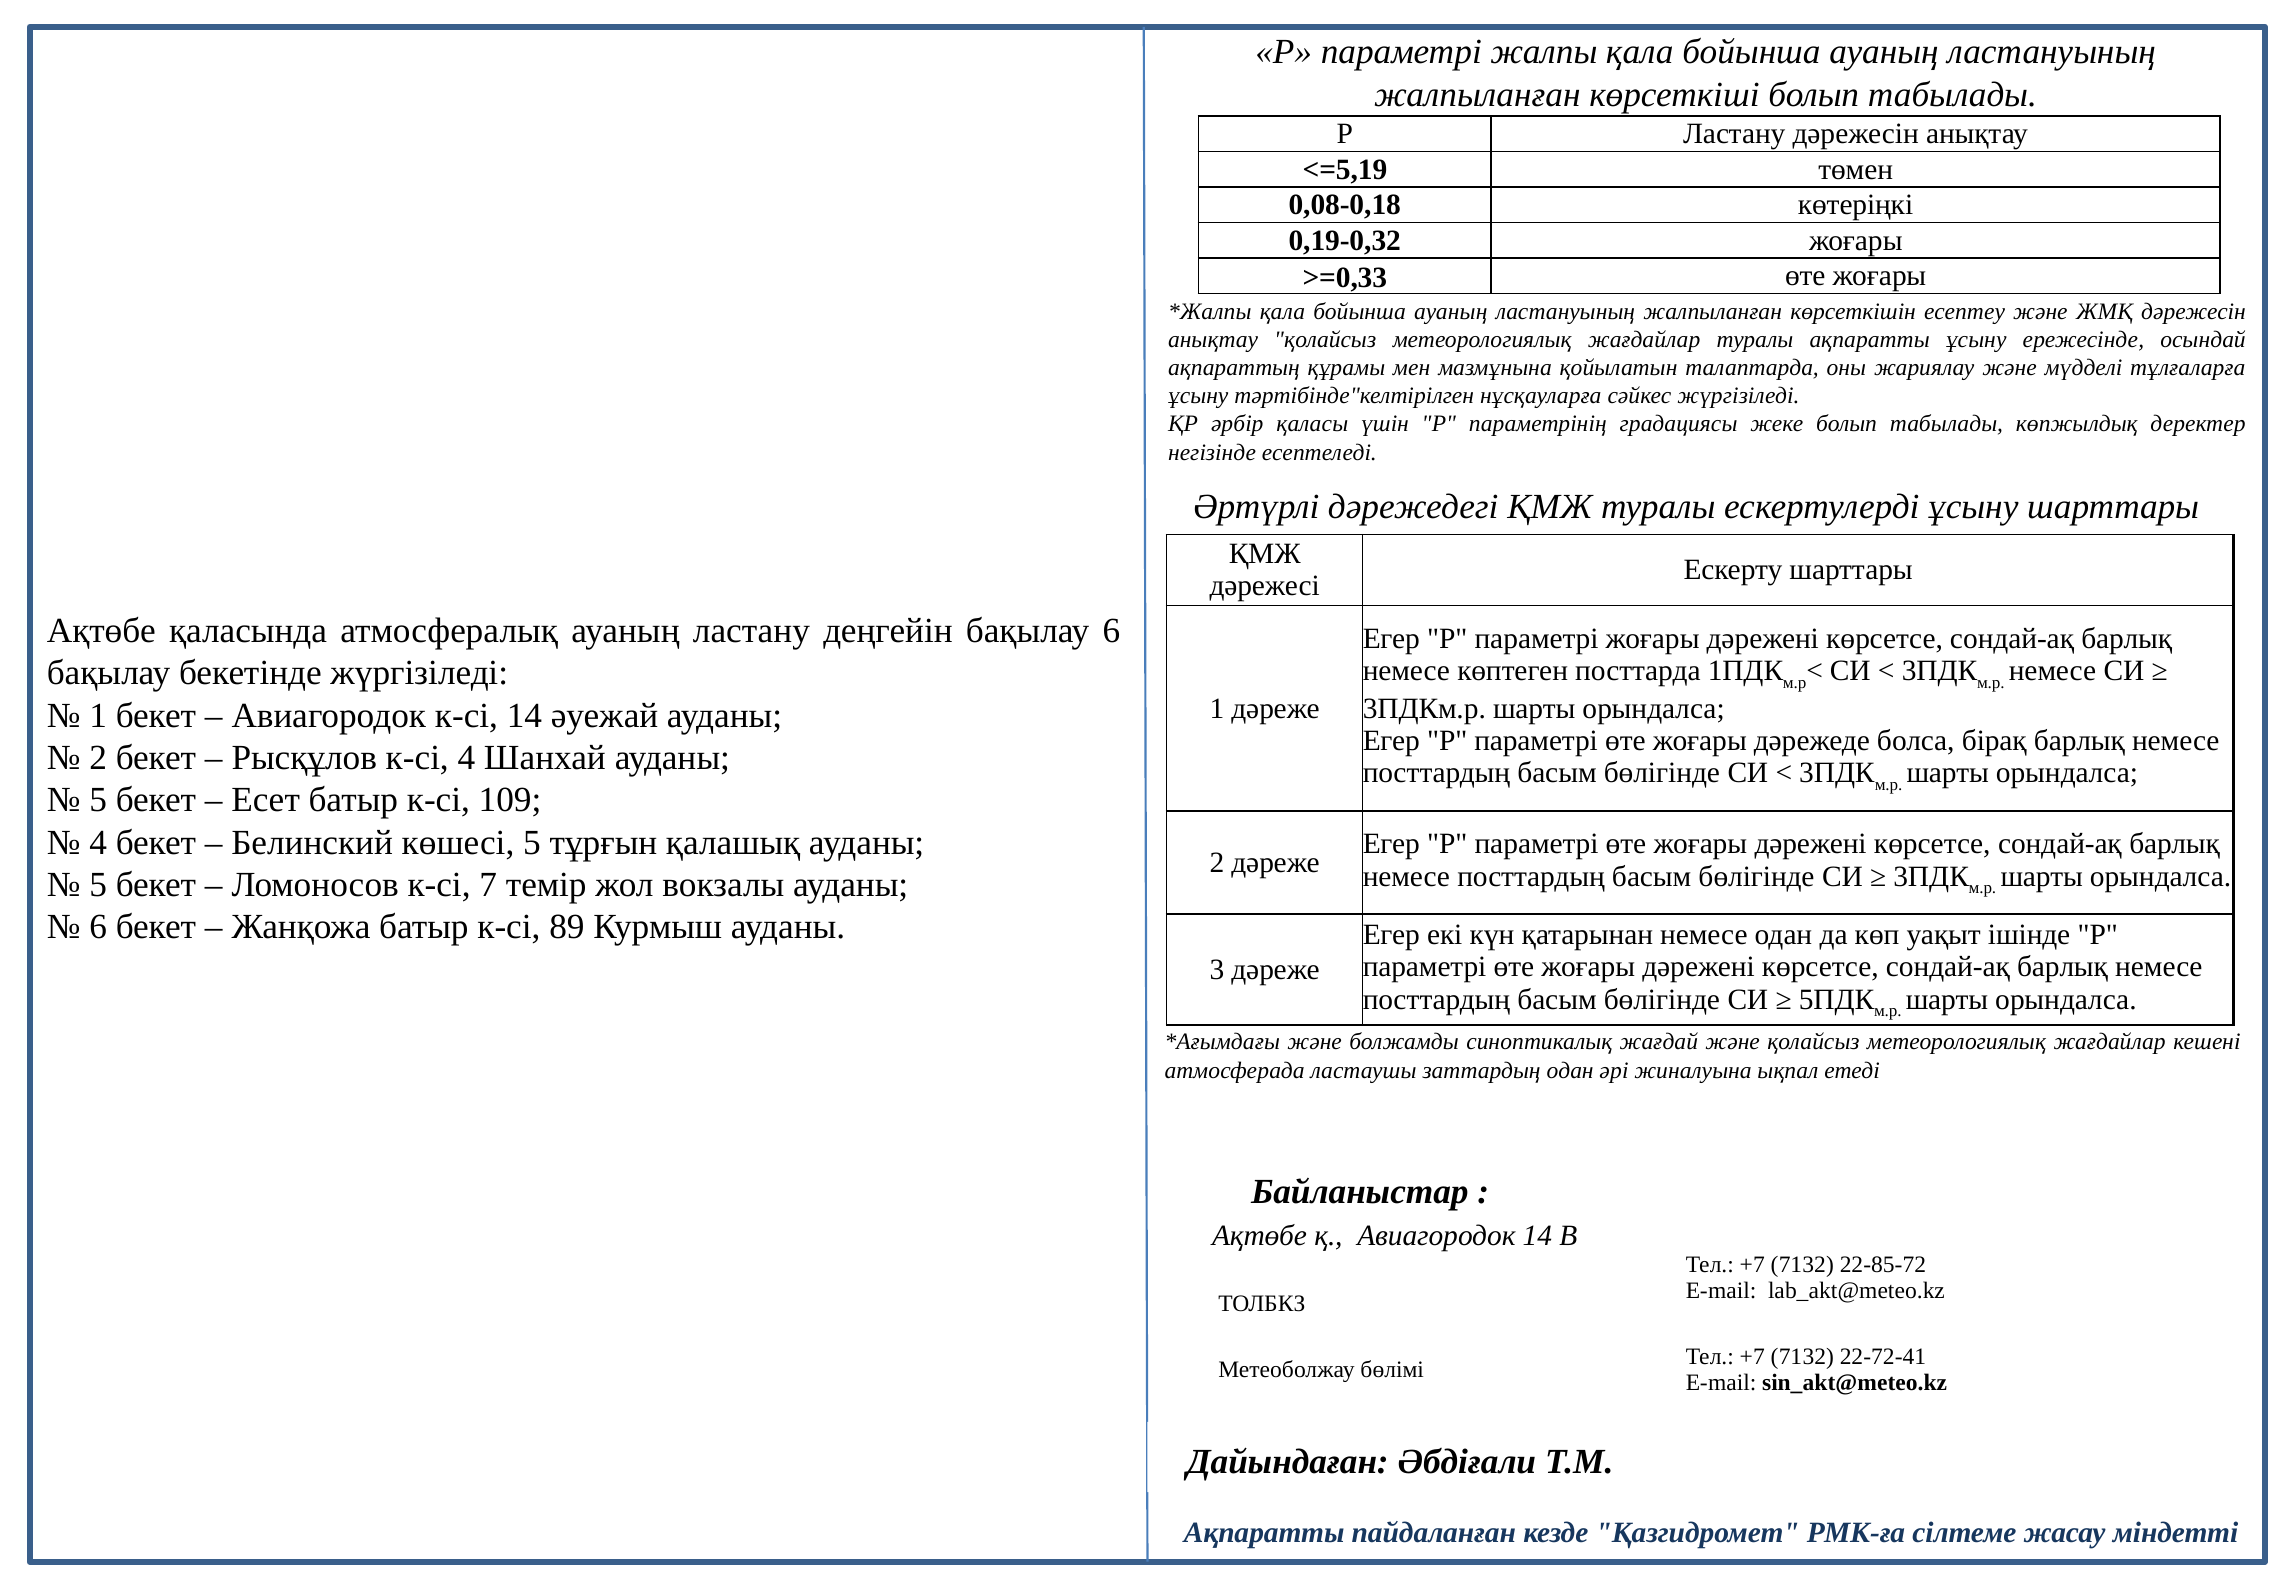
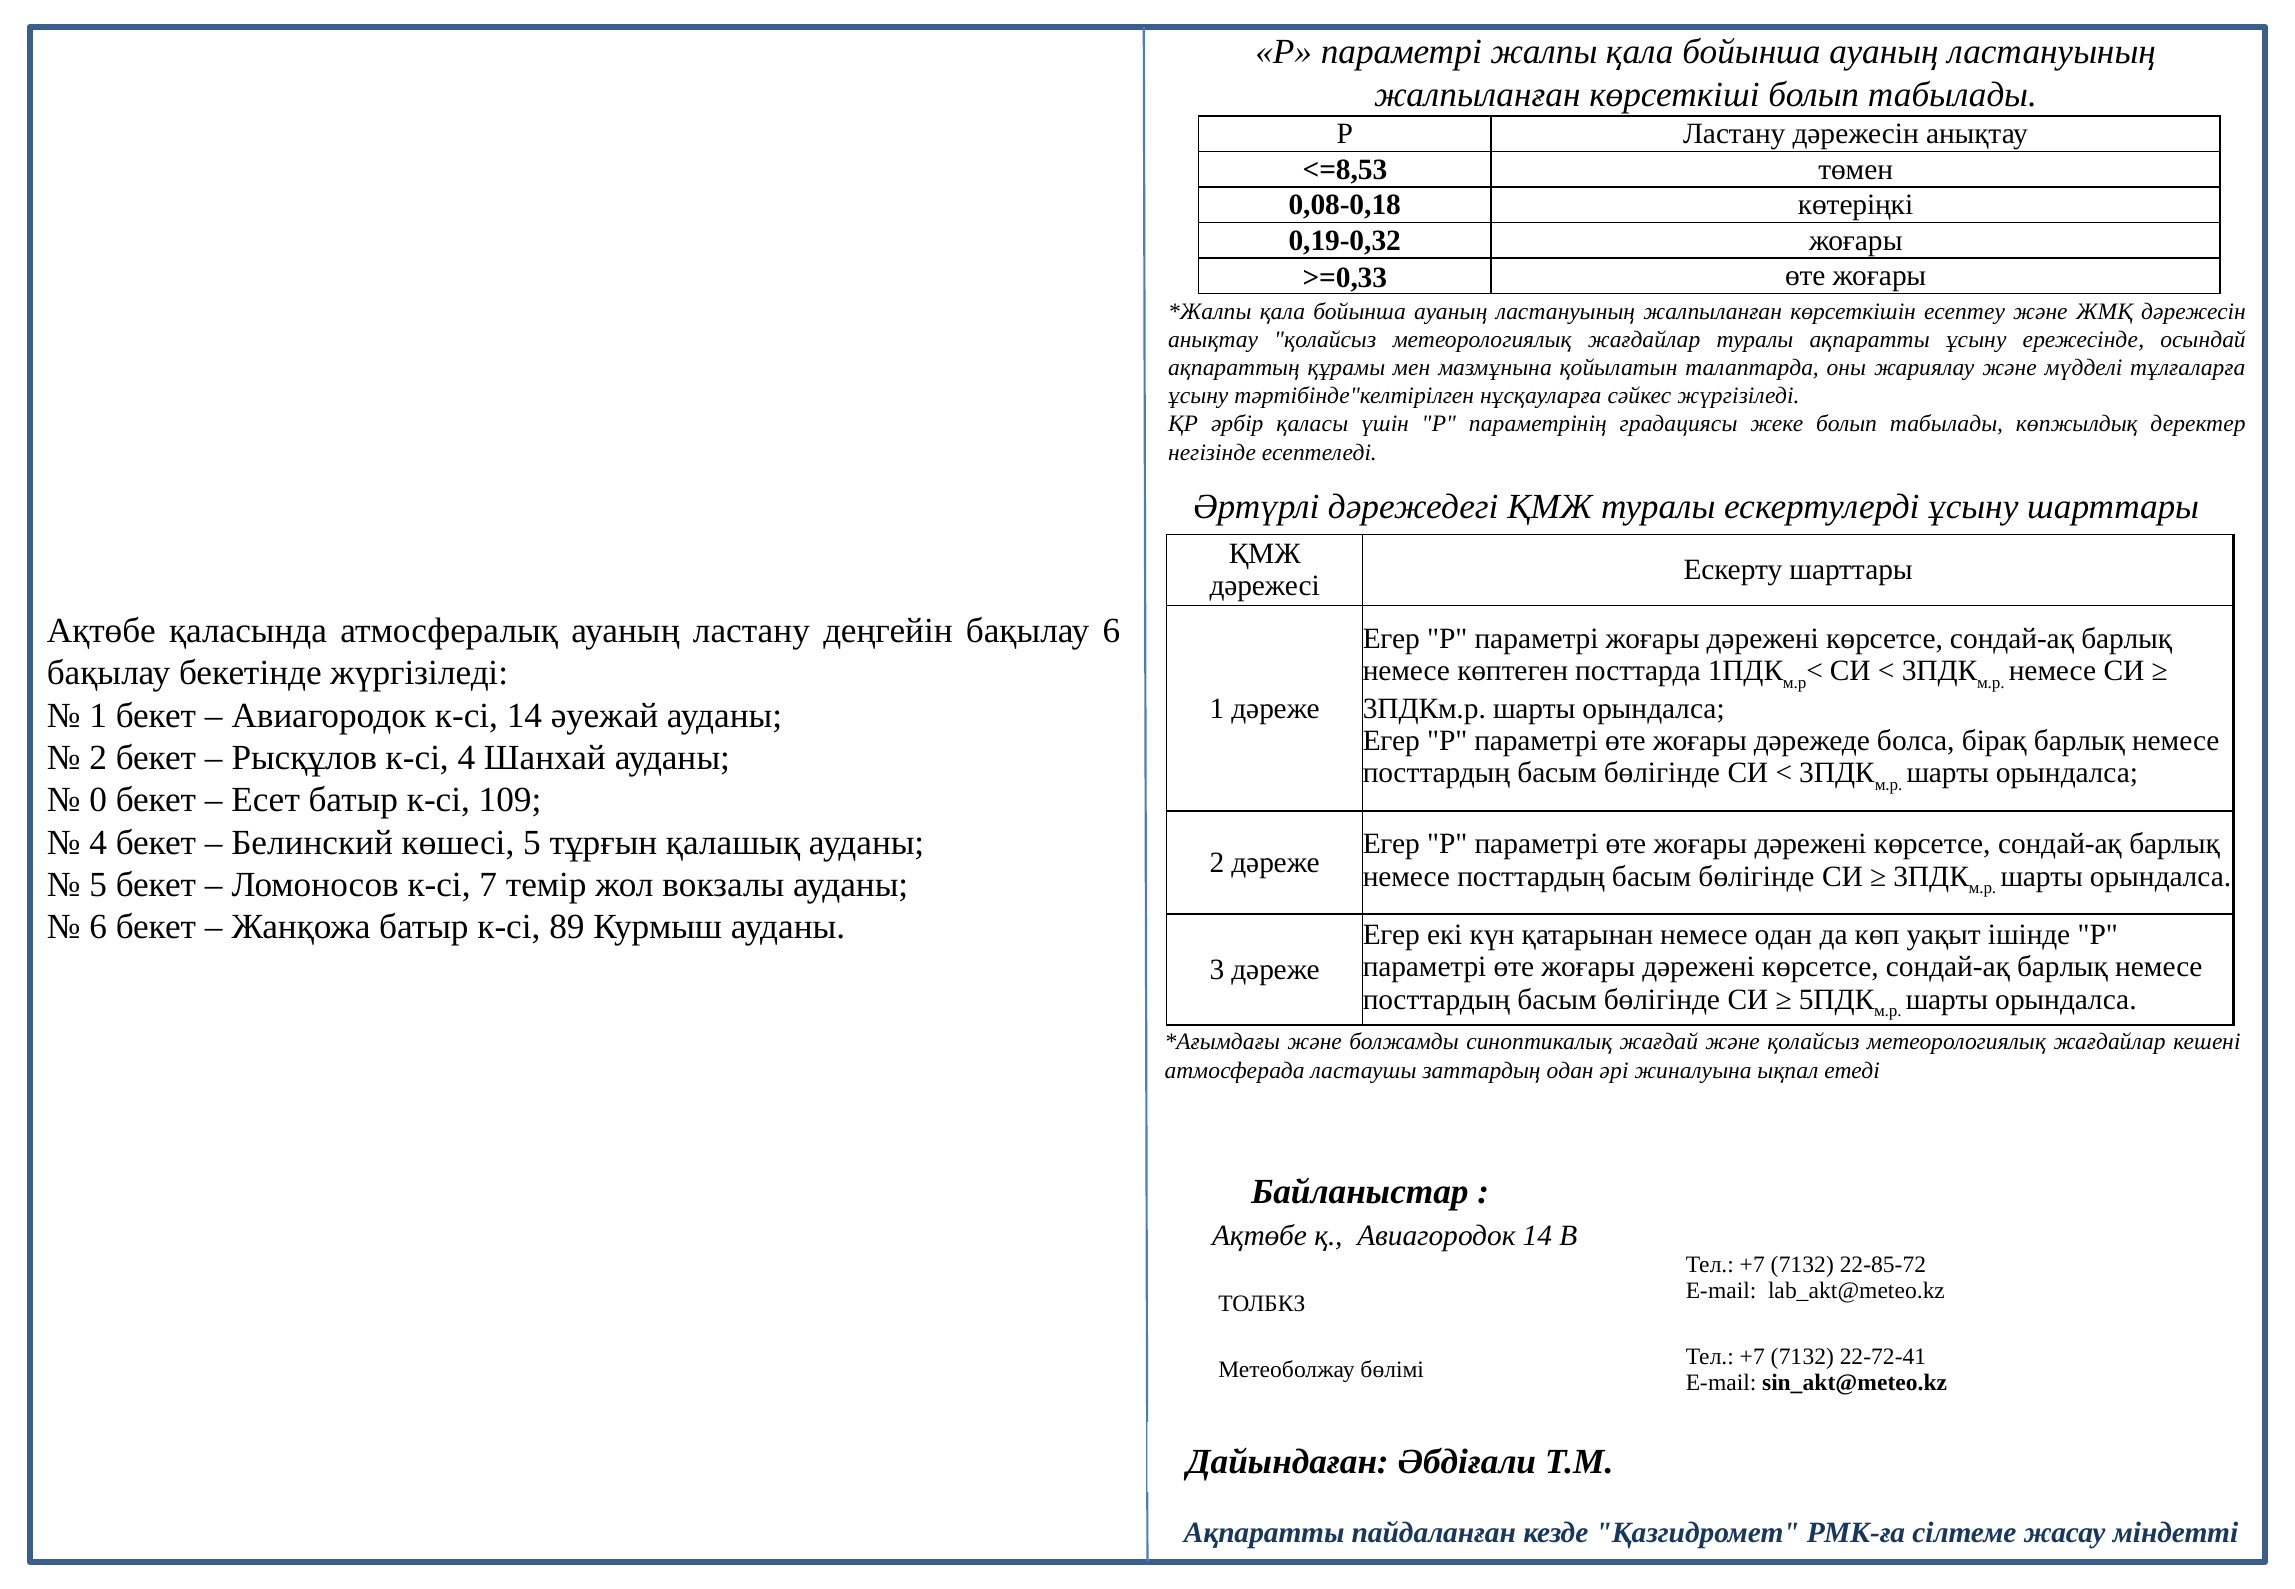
<=5,19: <=5,19 -> <=8,53
5 at (98, 800): 5 -> 0
